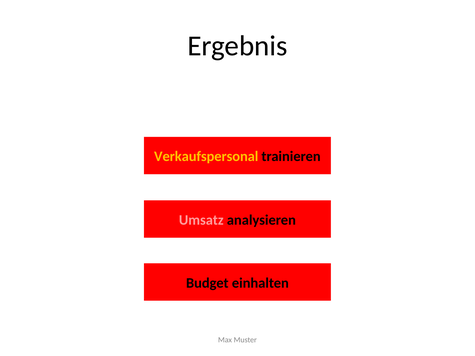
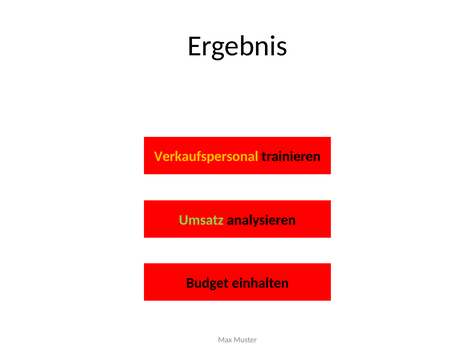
Umsatz colour: pink -> light green
